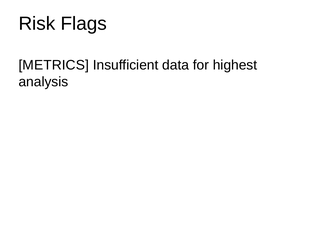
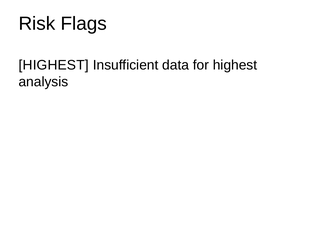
METRICS at (54, 65): METRICS -> HIGHEST
